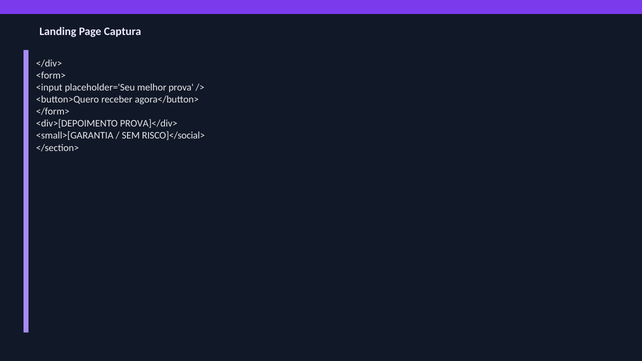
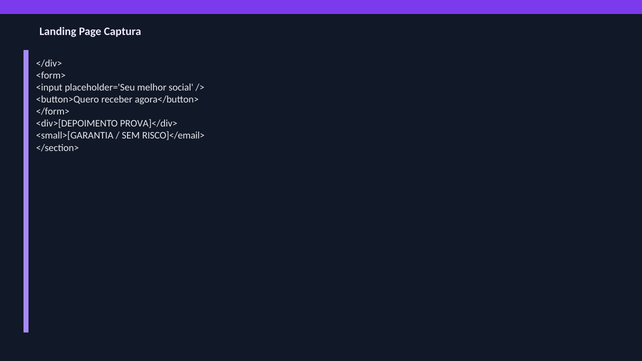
prova: prova -> social
RISCO]</social>: RISCO]</social> -> RISCO]</email>
